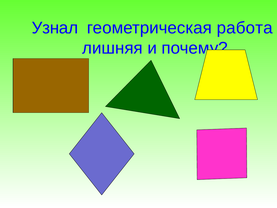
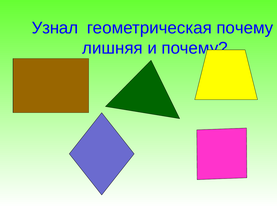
геометрическая работа: работа -> почему
